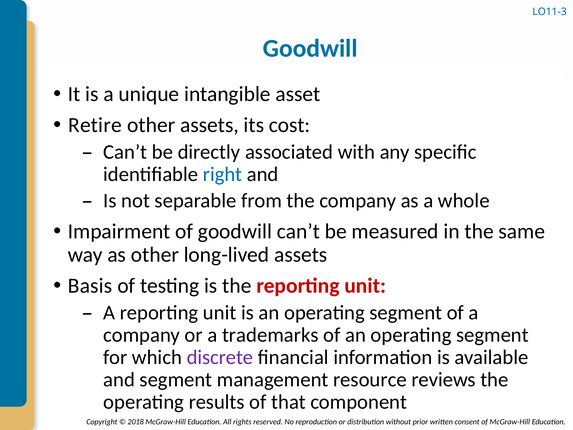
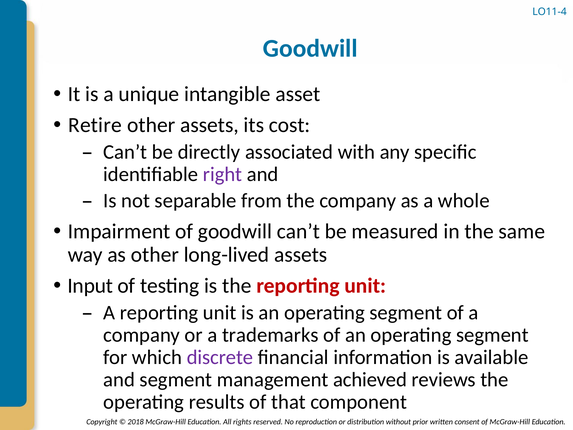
LO11-3: LO11-3 -> LO11-4
right colour: blue -> purple
Basis: Basis -> Input
resource: resource -> achieved
